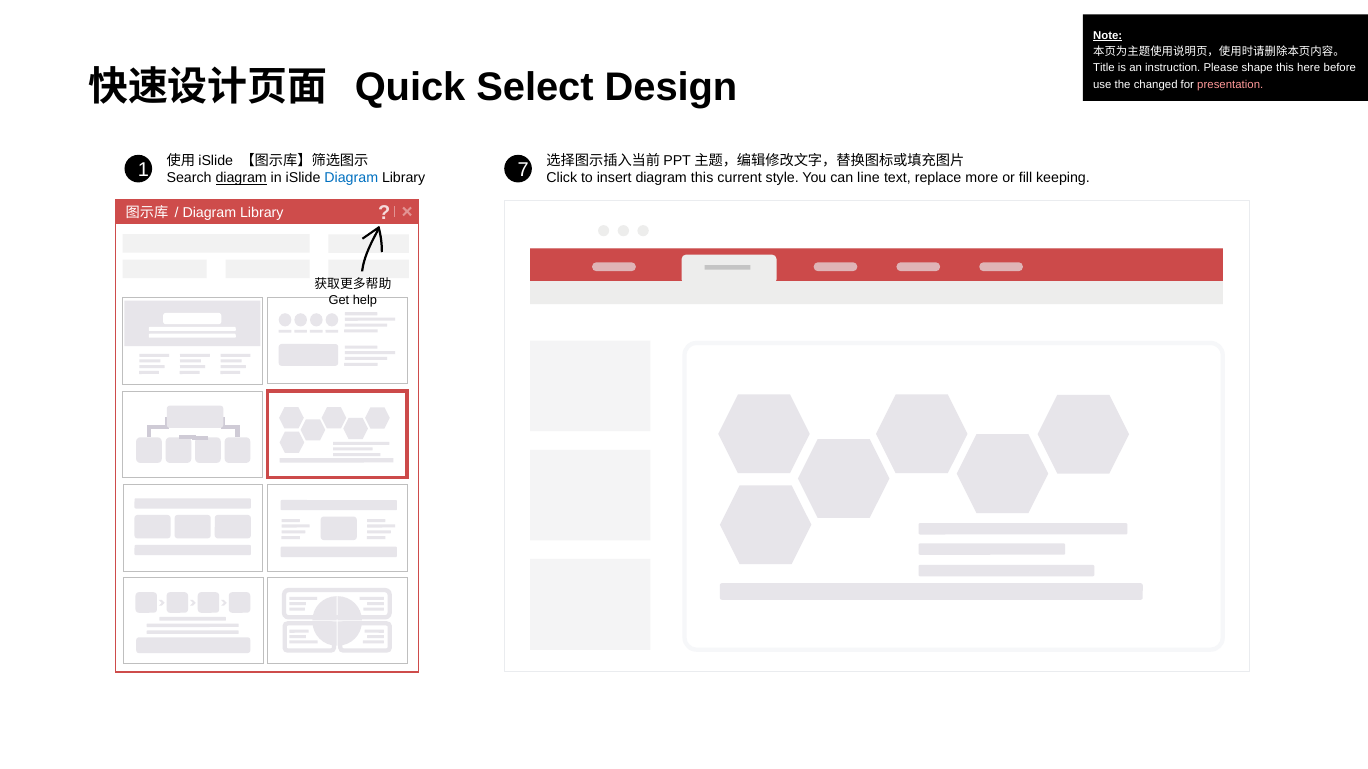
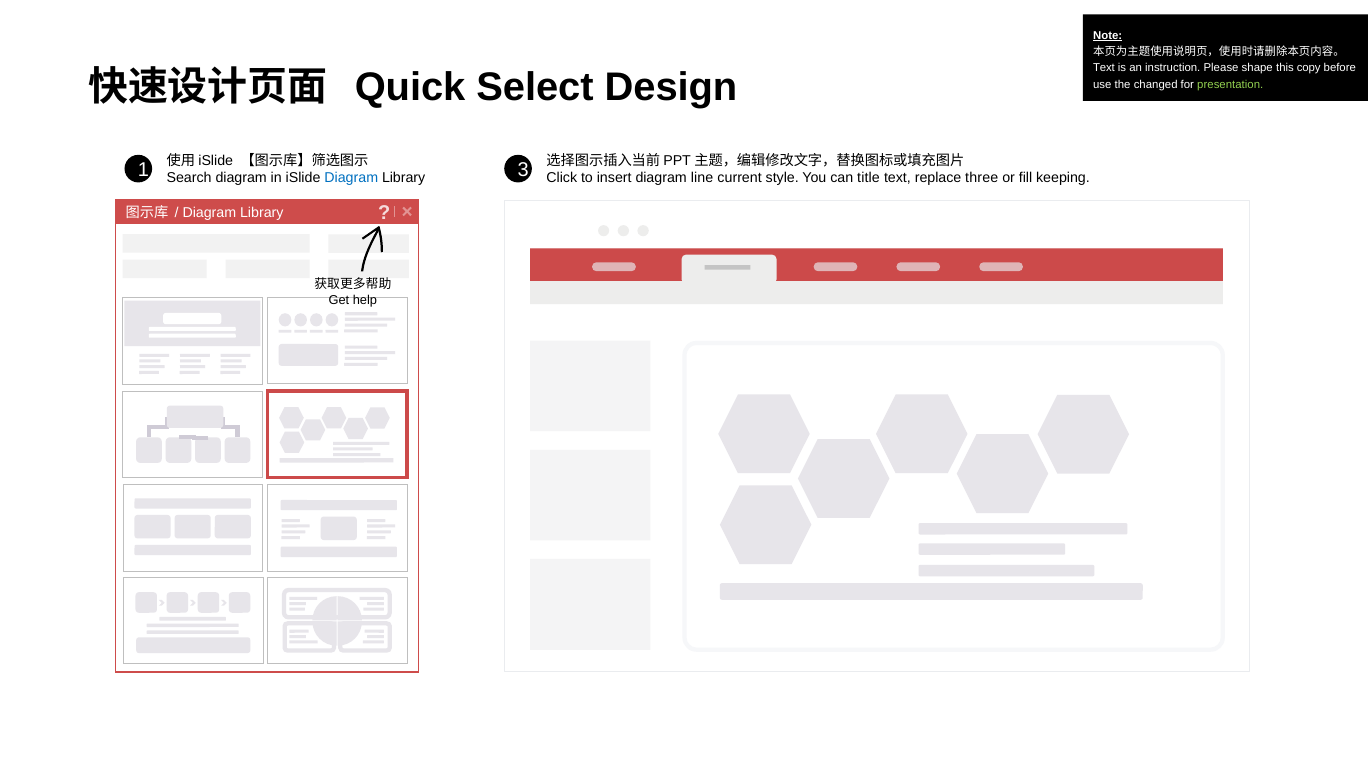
Title at (1104, 68): Title -> Text
here: here -> copy
presentation colour: pink -> light green
7: 7 -> 3
diagram at (241, 178) underline: present -> none
diagram this: this -> line
line: line -> title
more: more -> three
